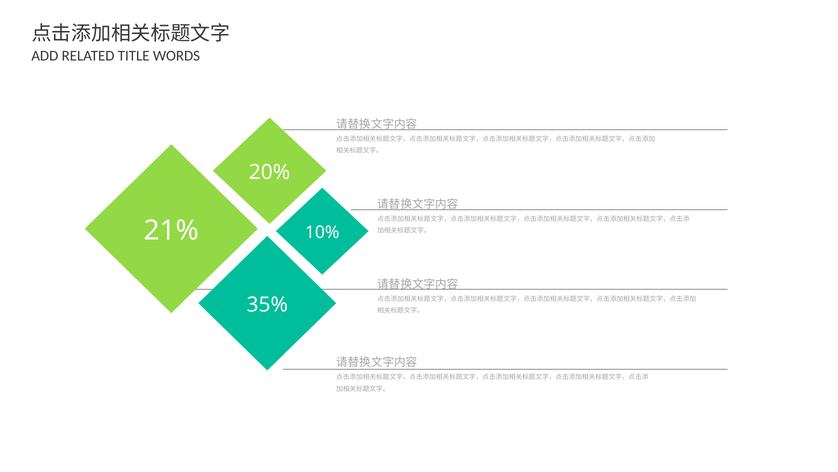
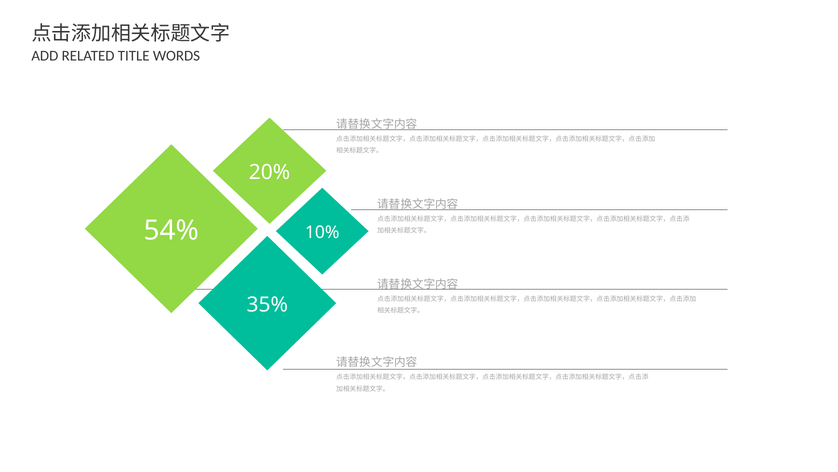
21%: 21% -> 54%
